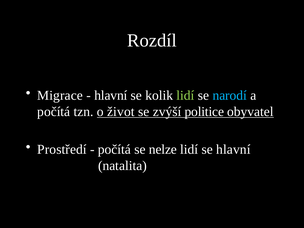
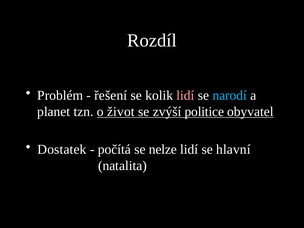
Migrace: Migrace -> Problém
hlavní at (111, 95): hlavní -> řešení
lidí at (185, 95) colour: light green -> pink
počítá at (54, 112): počítá -> planet
Prostředí: Prostředí -> Dostatek
